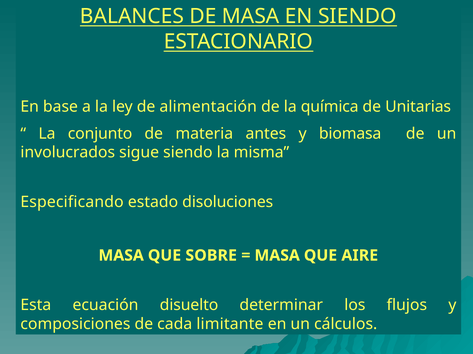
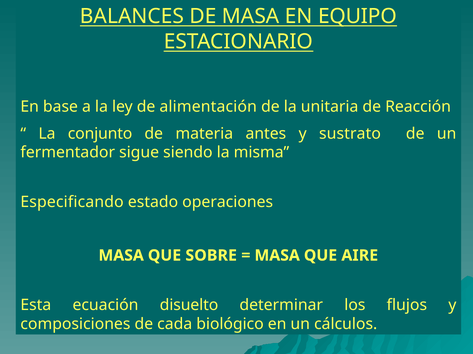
EN SIENDO: SIENDO -> EQUIPO
química: química -> unitaria
Unitarias: Unitarias -> Reacción
biomasa: biomasa -> sustrato
involucrados: involucrados -> fermentador
disoluciones: disoluciones -> operaciones
limitante: limitante -> biológico
